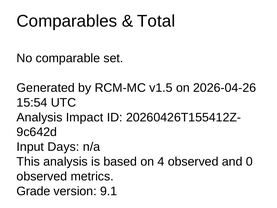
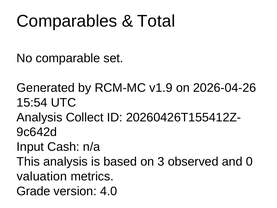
v1.5: v1.5 -> v1.9
Impact: Impact -> Collect
Days: Days -> Cash
4: 4 -> 3
observed at (42, 176): observed -> valuation
9.1: 9.1 -> 4.0
